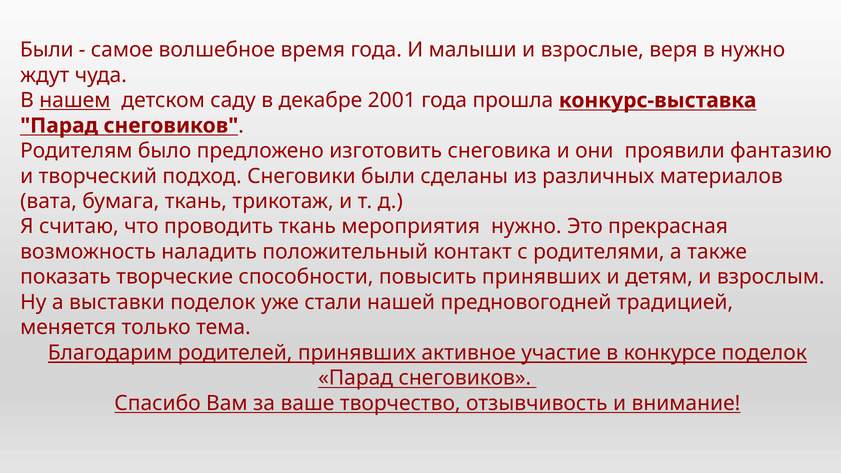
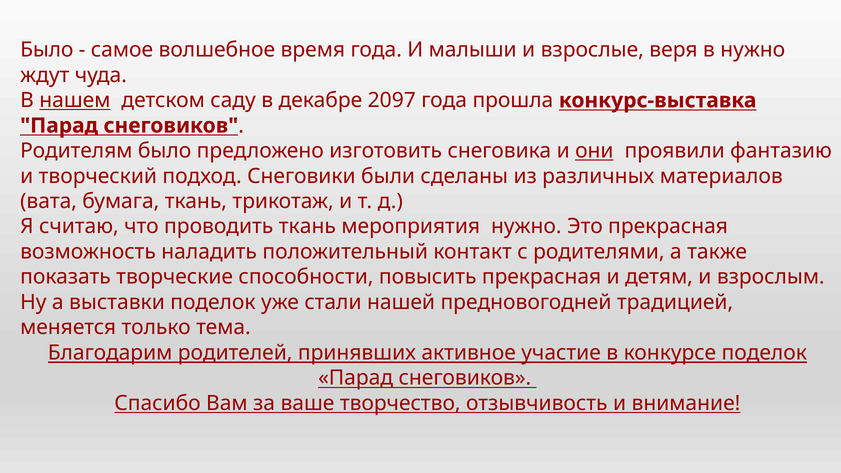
Были at (47, 50): Были -> Было
2001: 2001 -> 2097
они underline: none -> present
повысить принявших: принявших -> прекрасная
